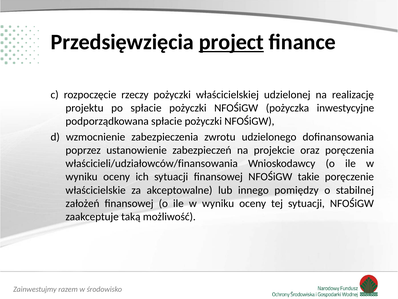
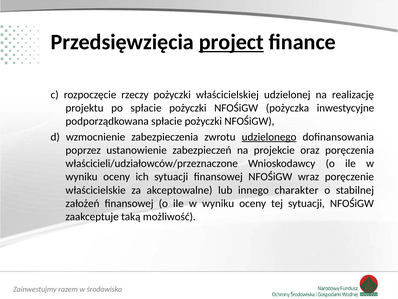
udzielonego underline: none -> present
właścicieli/udziałowców/finansowania: właścicieli/udziałowców/finansowania -> właścicieli/udziałowców/przeznaczone
takie: takie -> wraz
pomiędzy: pomiędzy -> charakter
